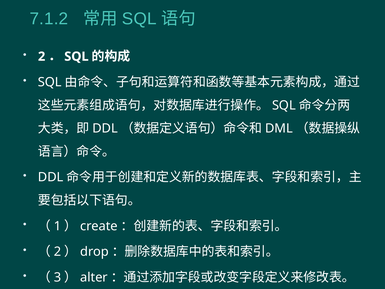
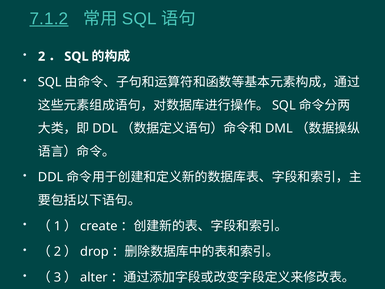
7.1.2 underline: none -> present
